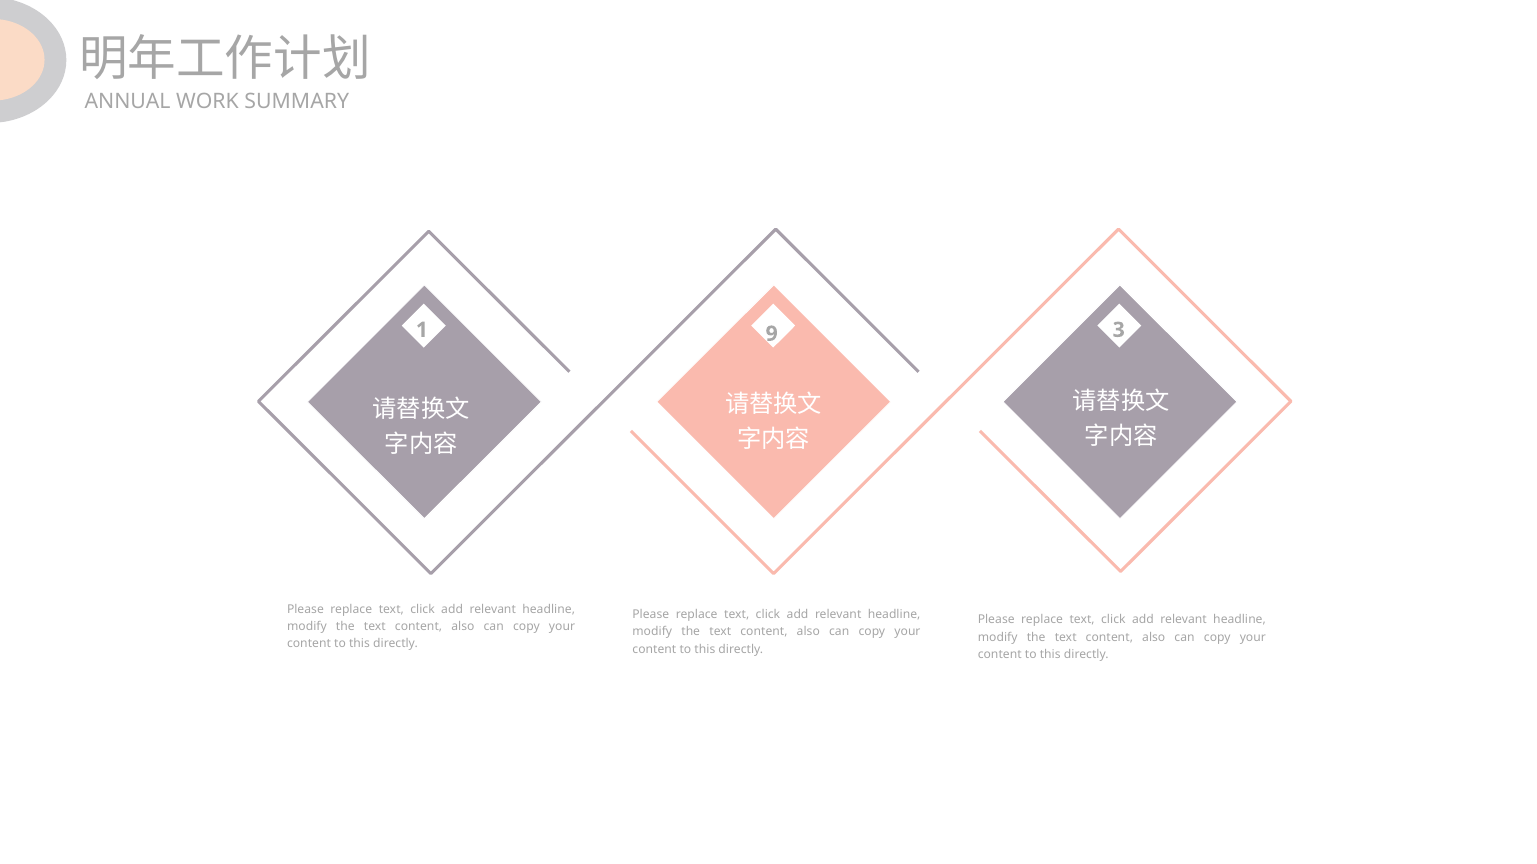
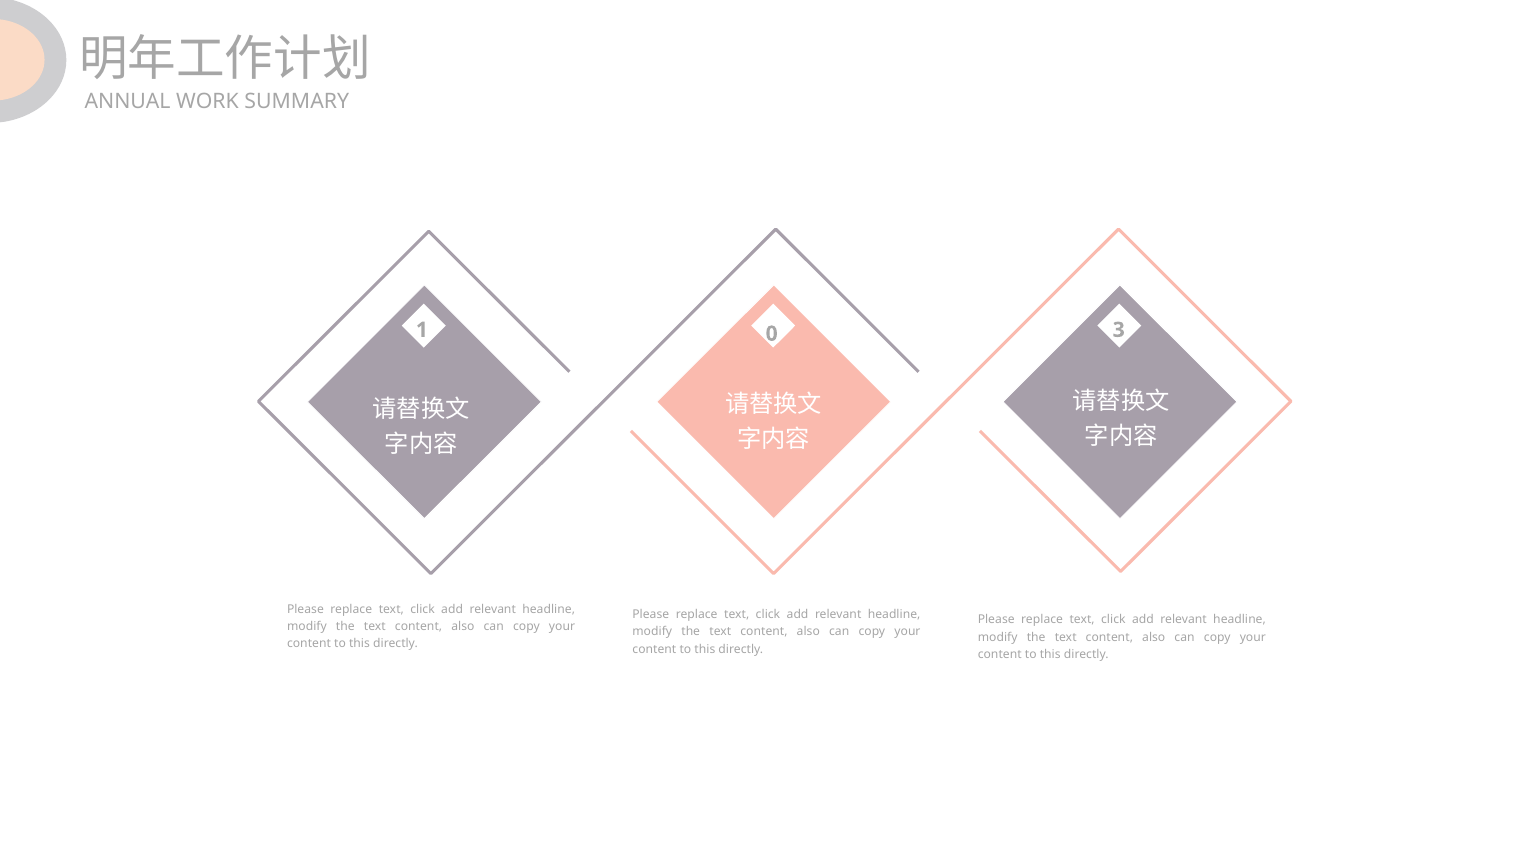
9: 9 -> 0
